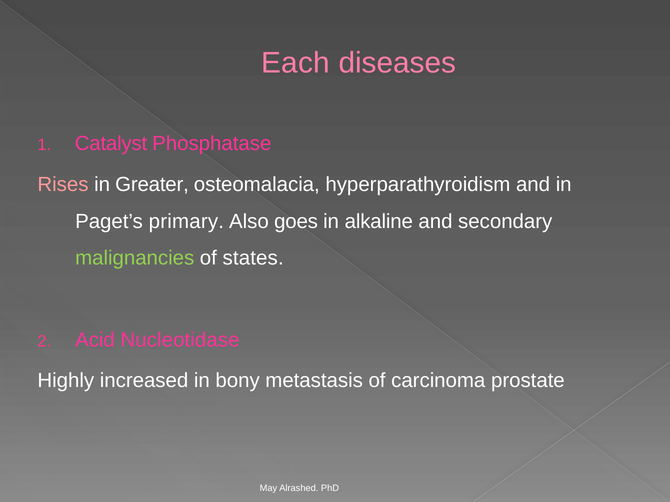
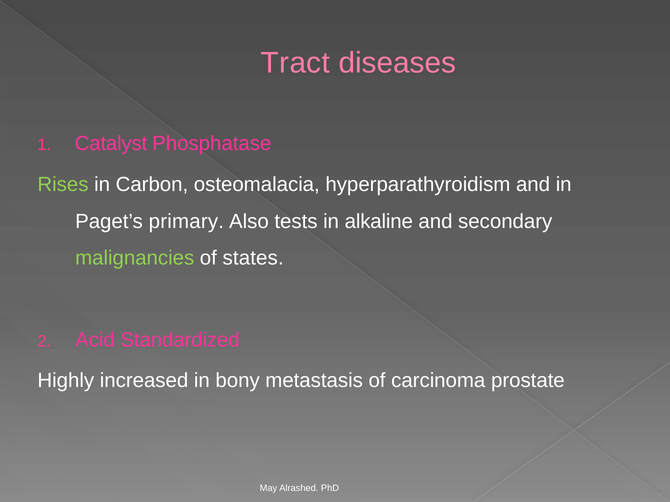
Each: Each -> Tract
Rises colour: pink -> light green
Greater: Greater -> Carbon
goes: goes -> tests
Nucleotidase: Nucleotidase -> Standardized
